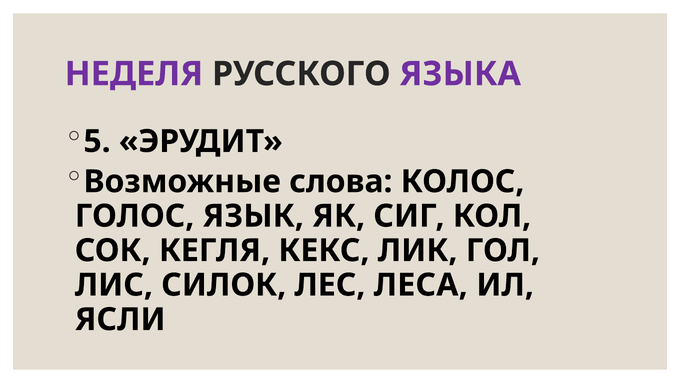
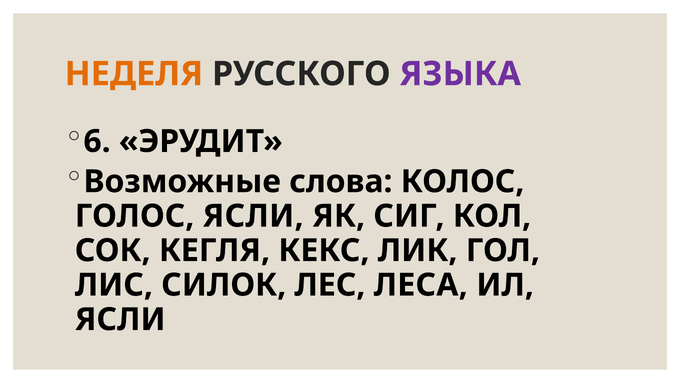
НЕДЕЛЯ colour: purple -> orange
5: 5 -> 6
ГОЛОС ЯЗЫК: ЯЗЫК -> ЯСЛИ
